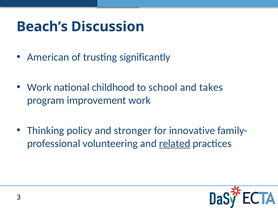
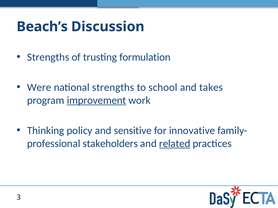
American at (48, 57): American -> Strengths
significantly: significantly -> formulation
Work at (39, 88): Work -> Were
national childhood: childhood -> strengths
improvement underline: none -> present
stronger: stronger -> sensitive
volunteering: volunteering -> stakeholders
